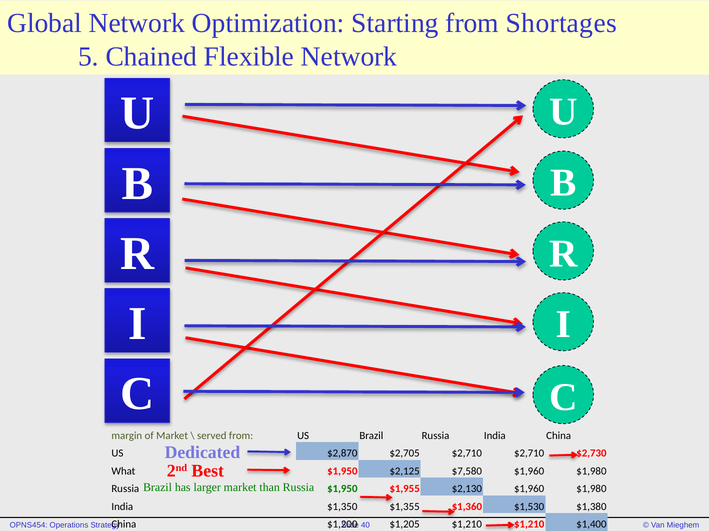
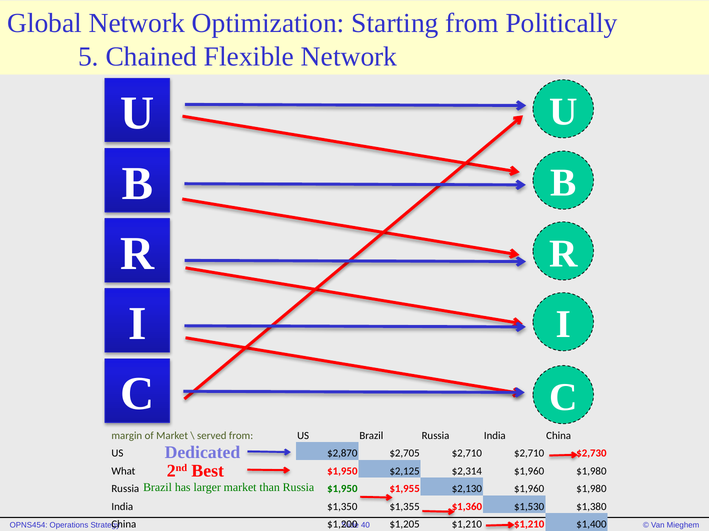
Shortages: Shortages -> Politically
$7,580: $7,580 -> $2,314
